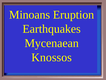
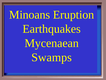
Knossos: Knossos -> Swamps
